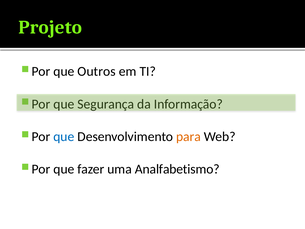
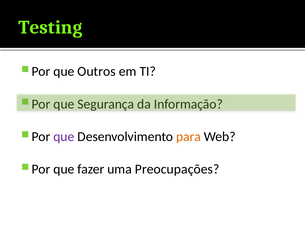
Projeto: Projeto -> Testing
que at (64, 136) colour: blue -> purple
Analfabetismo: Analfabetismo -> Preocupações
